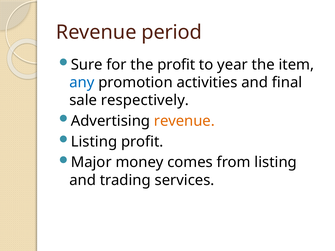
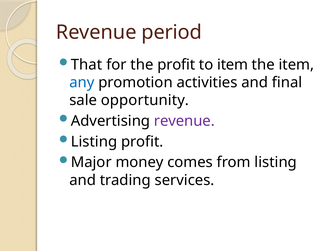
Sure: Sure -> That
to year: year -> item
respectively: respectively -> opportunity
revenue at (184, 121) colour: orange -> purple
